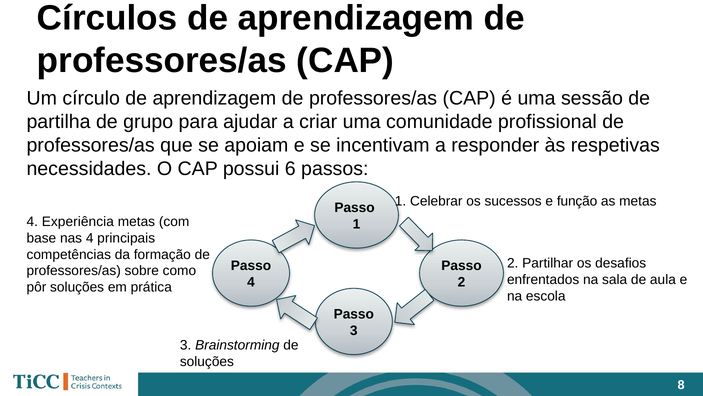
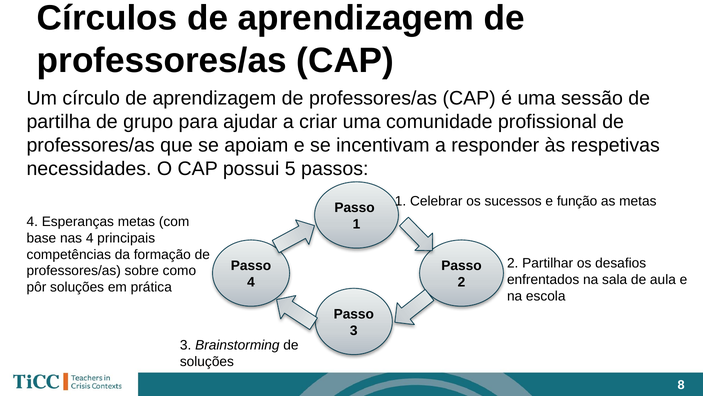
6: 6 -> 5
Experiência: Experiência -> Esperanças
